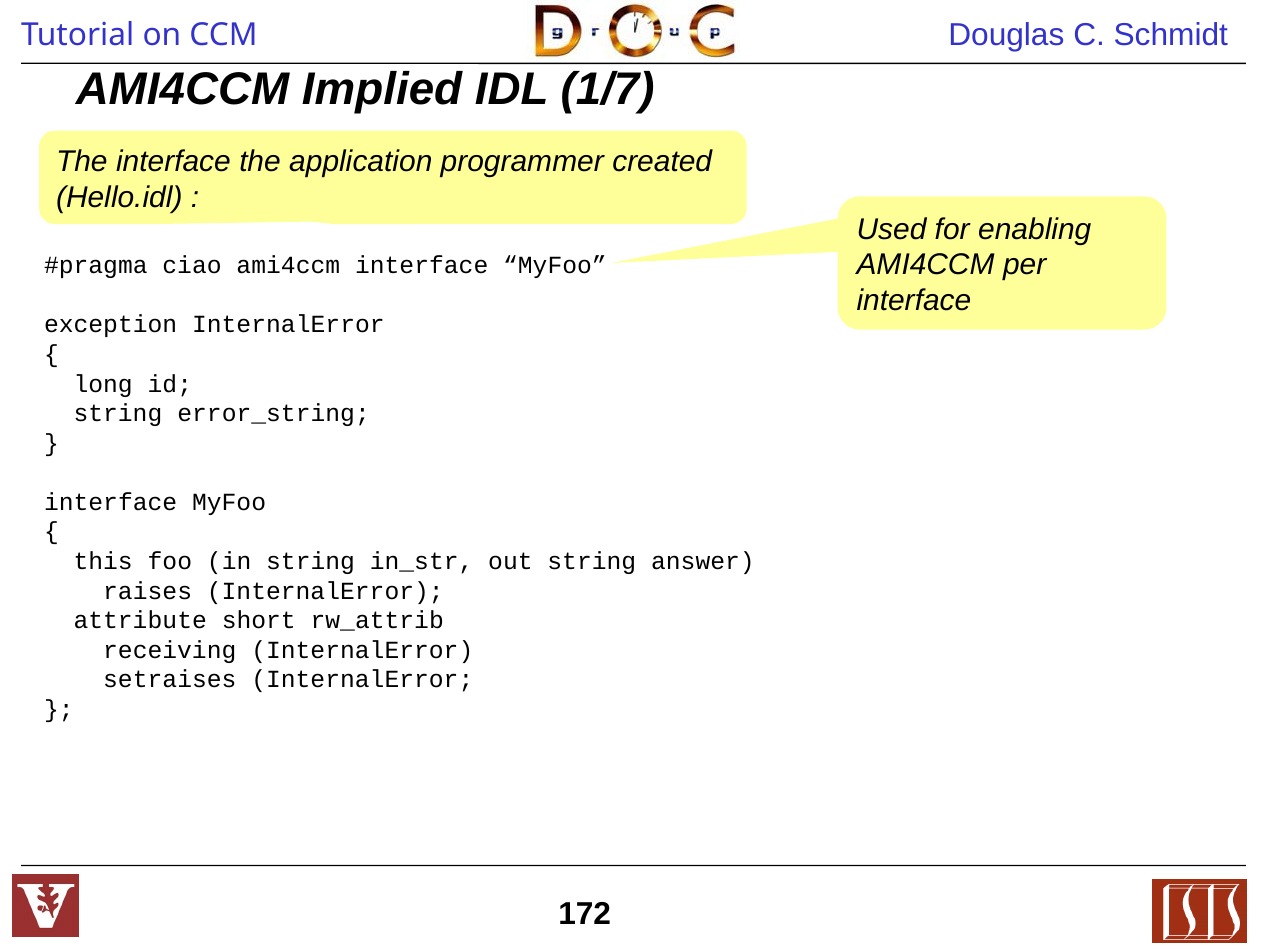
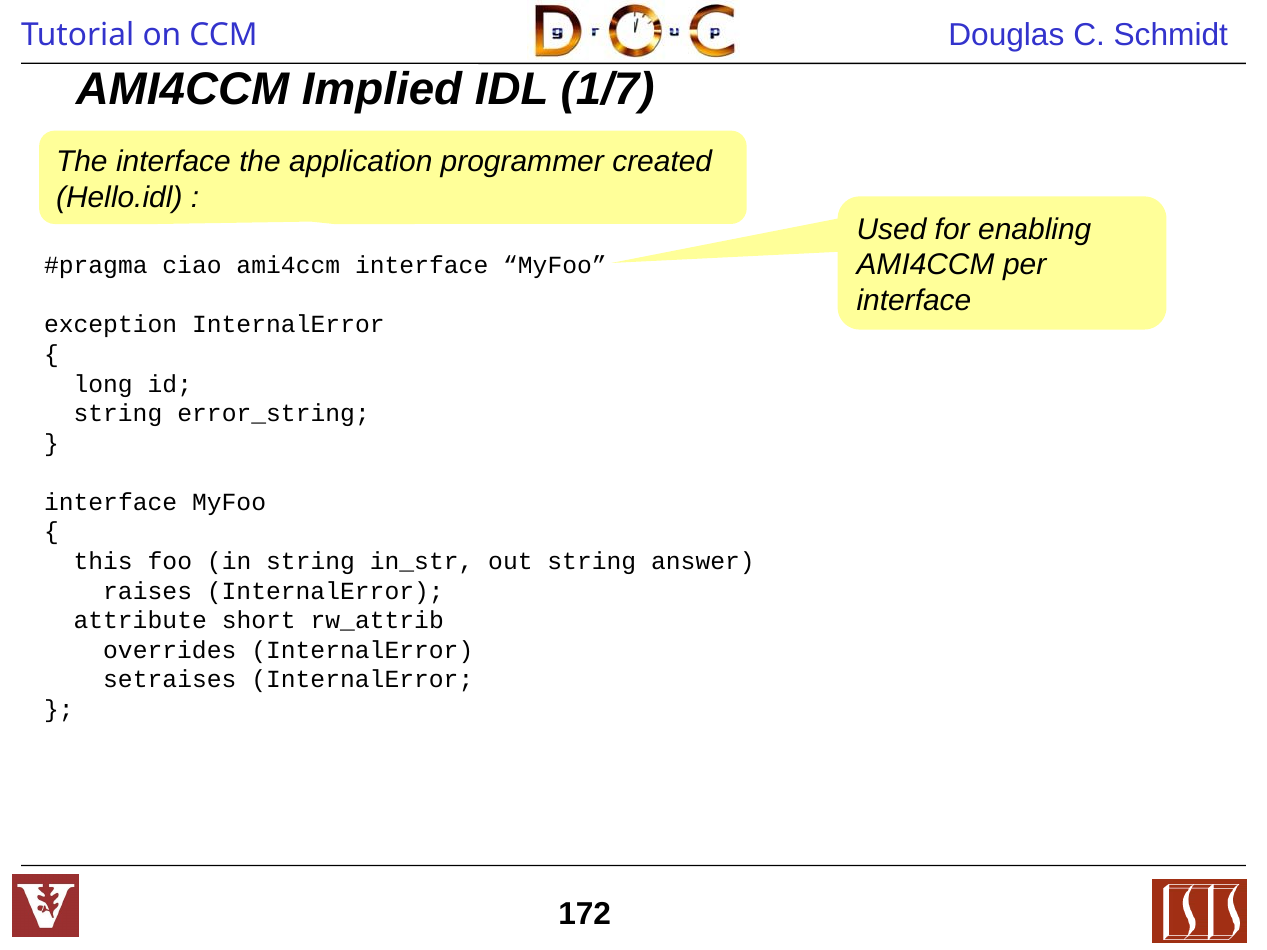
receiving: receiving -> overrides
